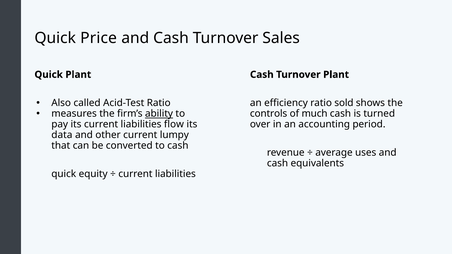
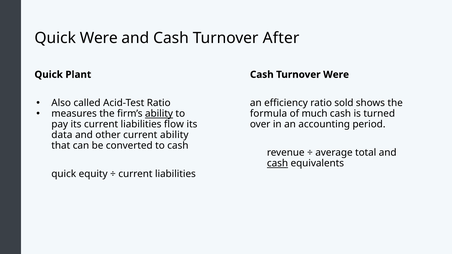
Quick Price: Price -> Were
Sales: Sales -> After
Turnover Plant: Plant -> Were
controls: controls -> formula
current lumpy: lumpy -> ability
uses: uses -> total
cash at (277, 164) underline: none -> present
